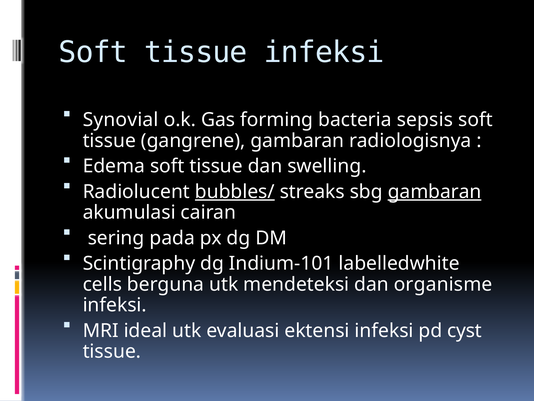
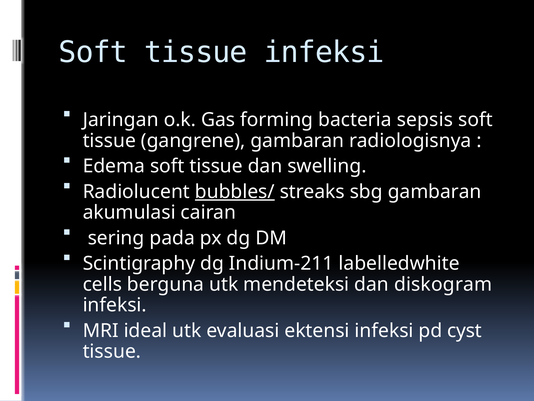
Synovial: Synovial -> Jaringan
gambaran at (435, 191) underline: present -> none
Indium-101: Indium-101 -> Indium-211
organisme: organisme -> diskogram
